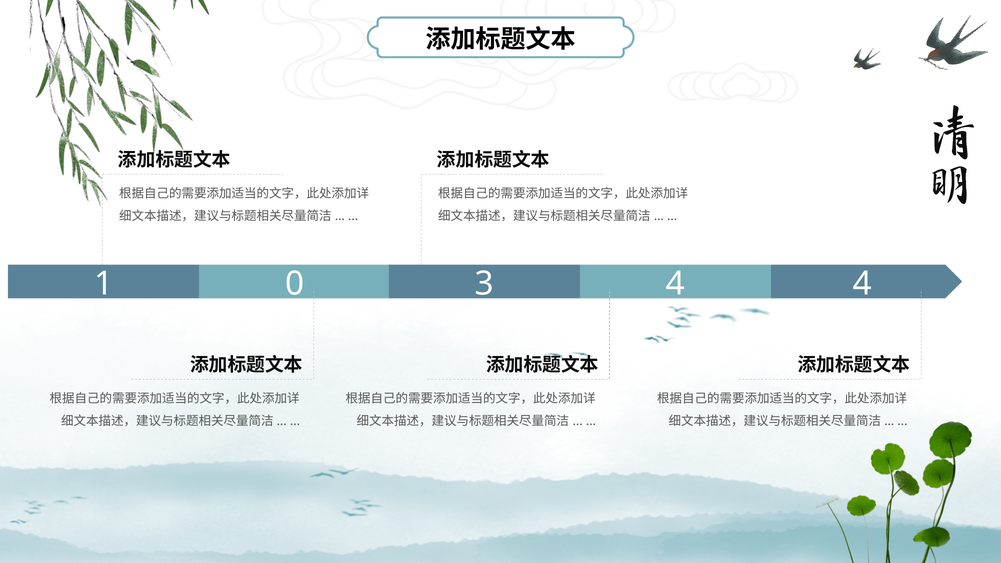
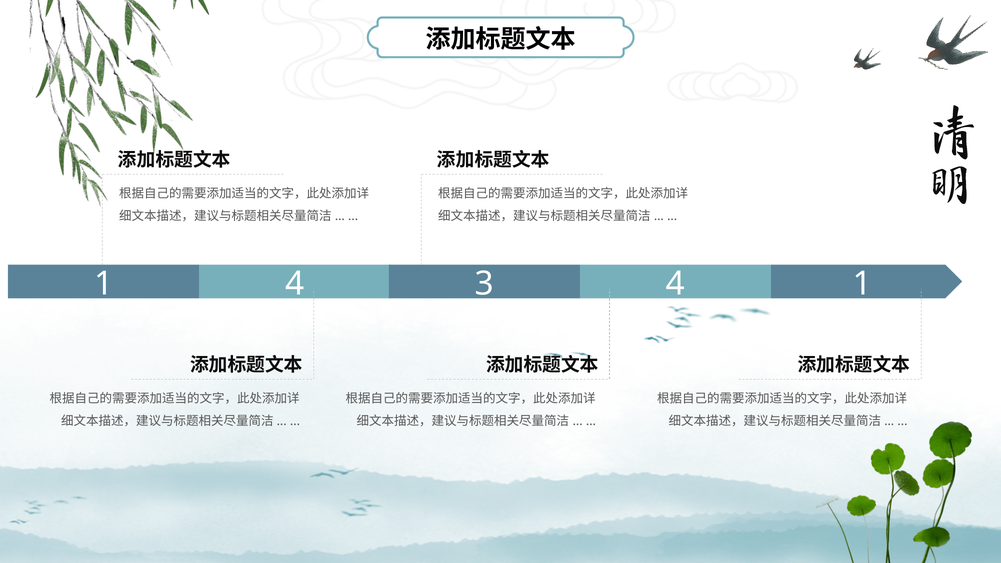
1 0: 0 -> 4
4 4: 4 -> 1
